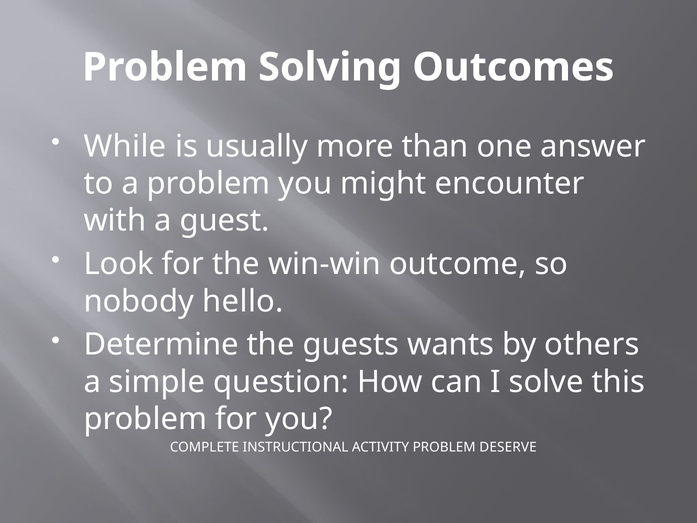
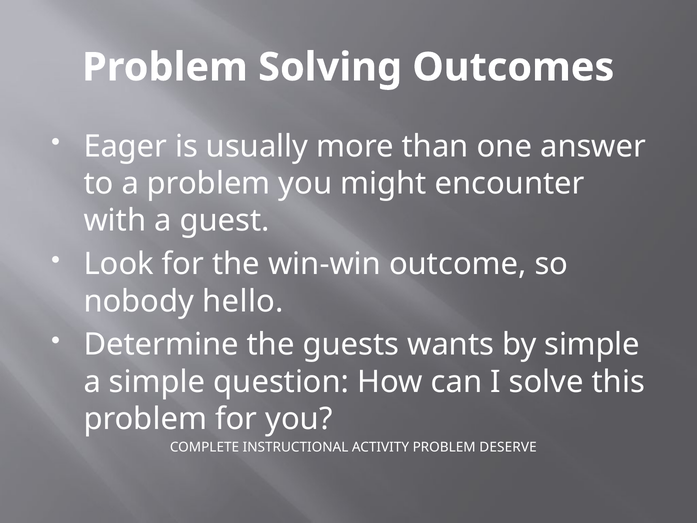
While: While -> Eager
by others: others -> simple
